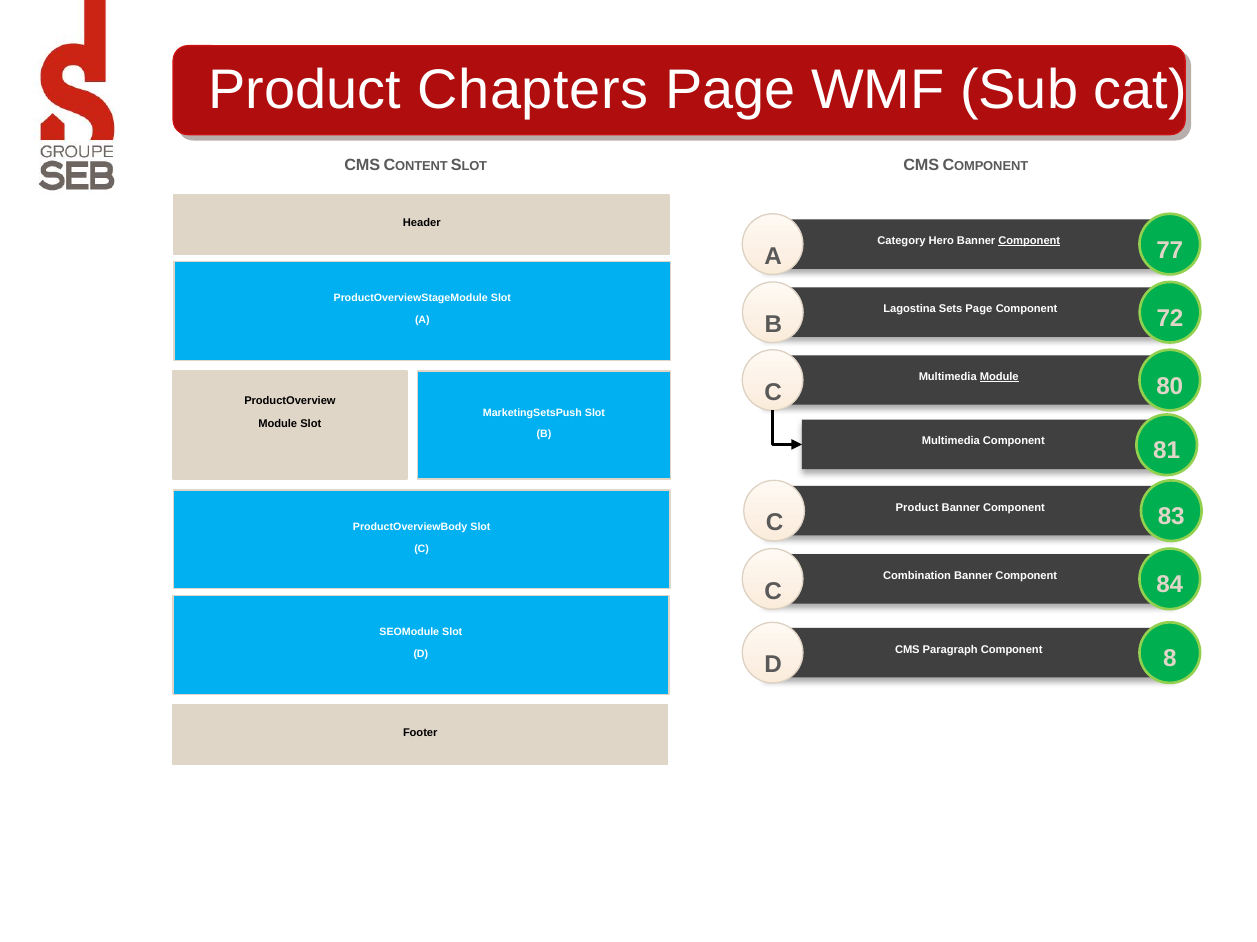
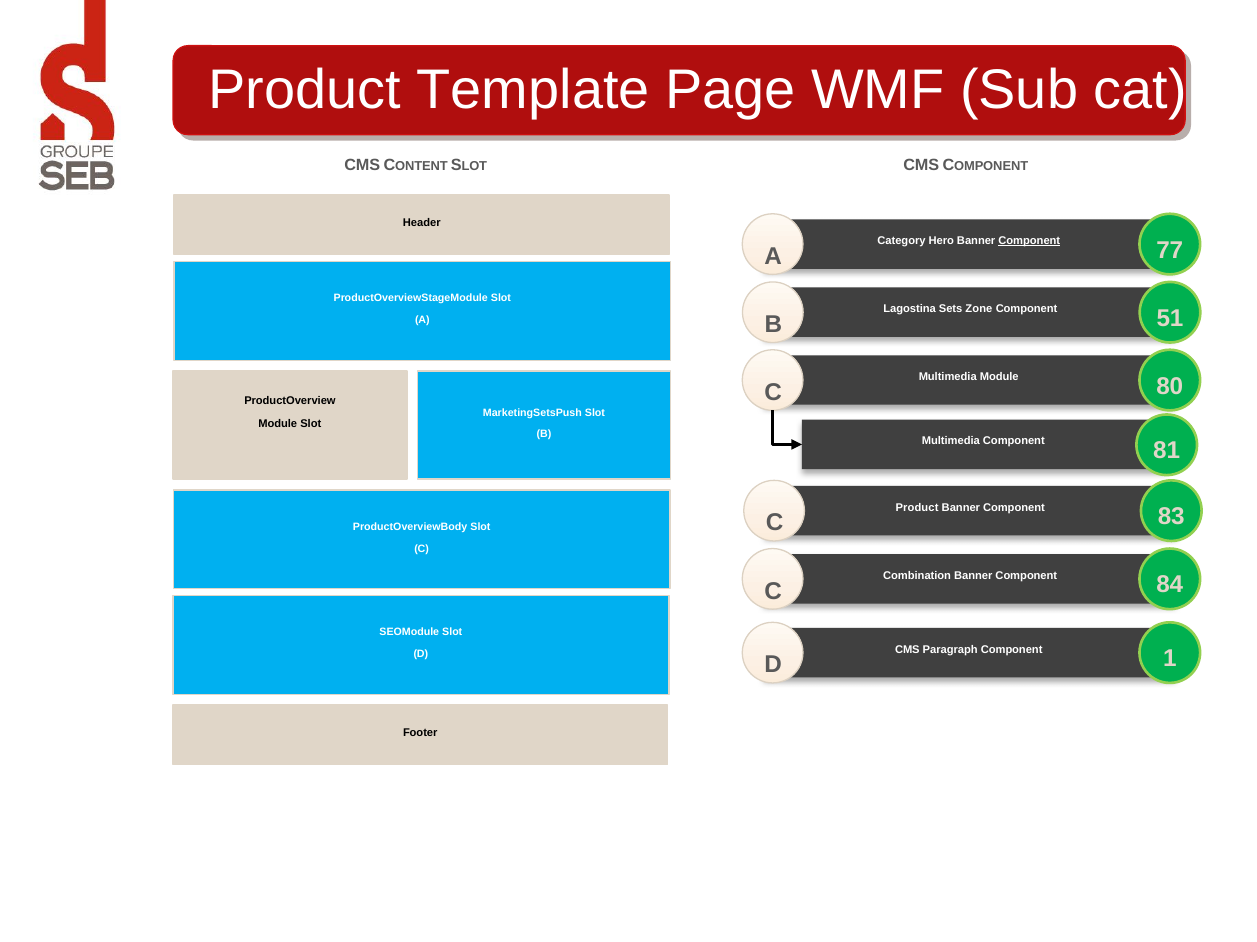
Chapters: Chapters -> Template
Sets Page: Page -> Zone
72: 72 -> 51
Module at (999, 377) underline: present -> none
8: 8 -> 1
